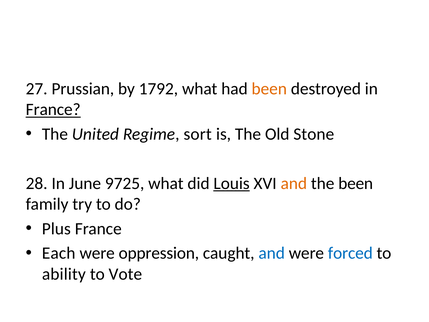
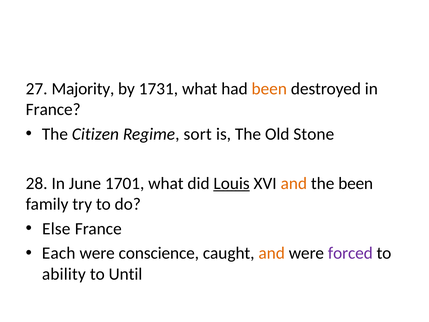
Prussian: Prussian -> Majority
1792: 1792 -> 1731
France at (53, 110) underline: present -> none
United: United -> Citizen
9725: 9725 -> 1701
Plus: Plus -> Else
oppression: oppression -> conscience
and at (272, 253) colour: blue -> orange
forced colour: blue -> purple
Vote: Vote -> Until
